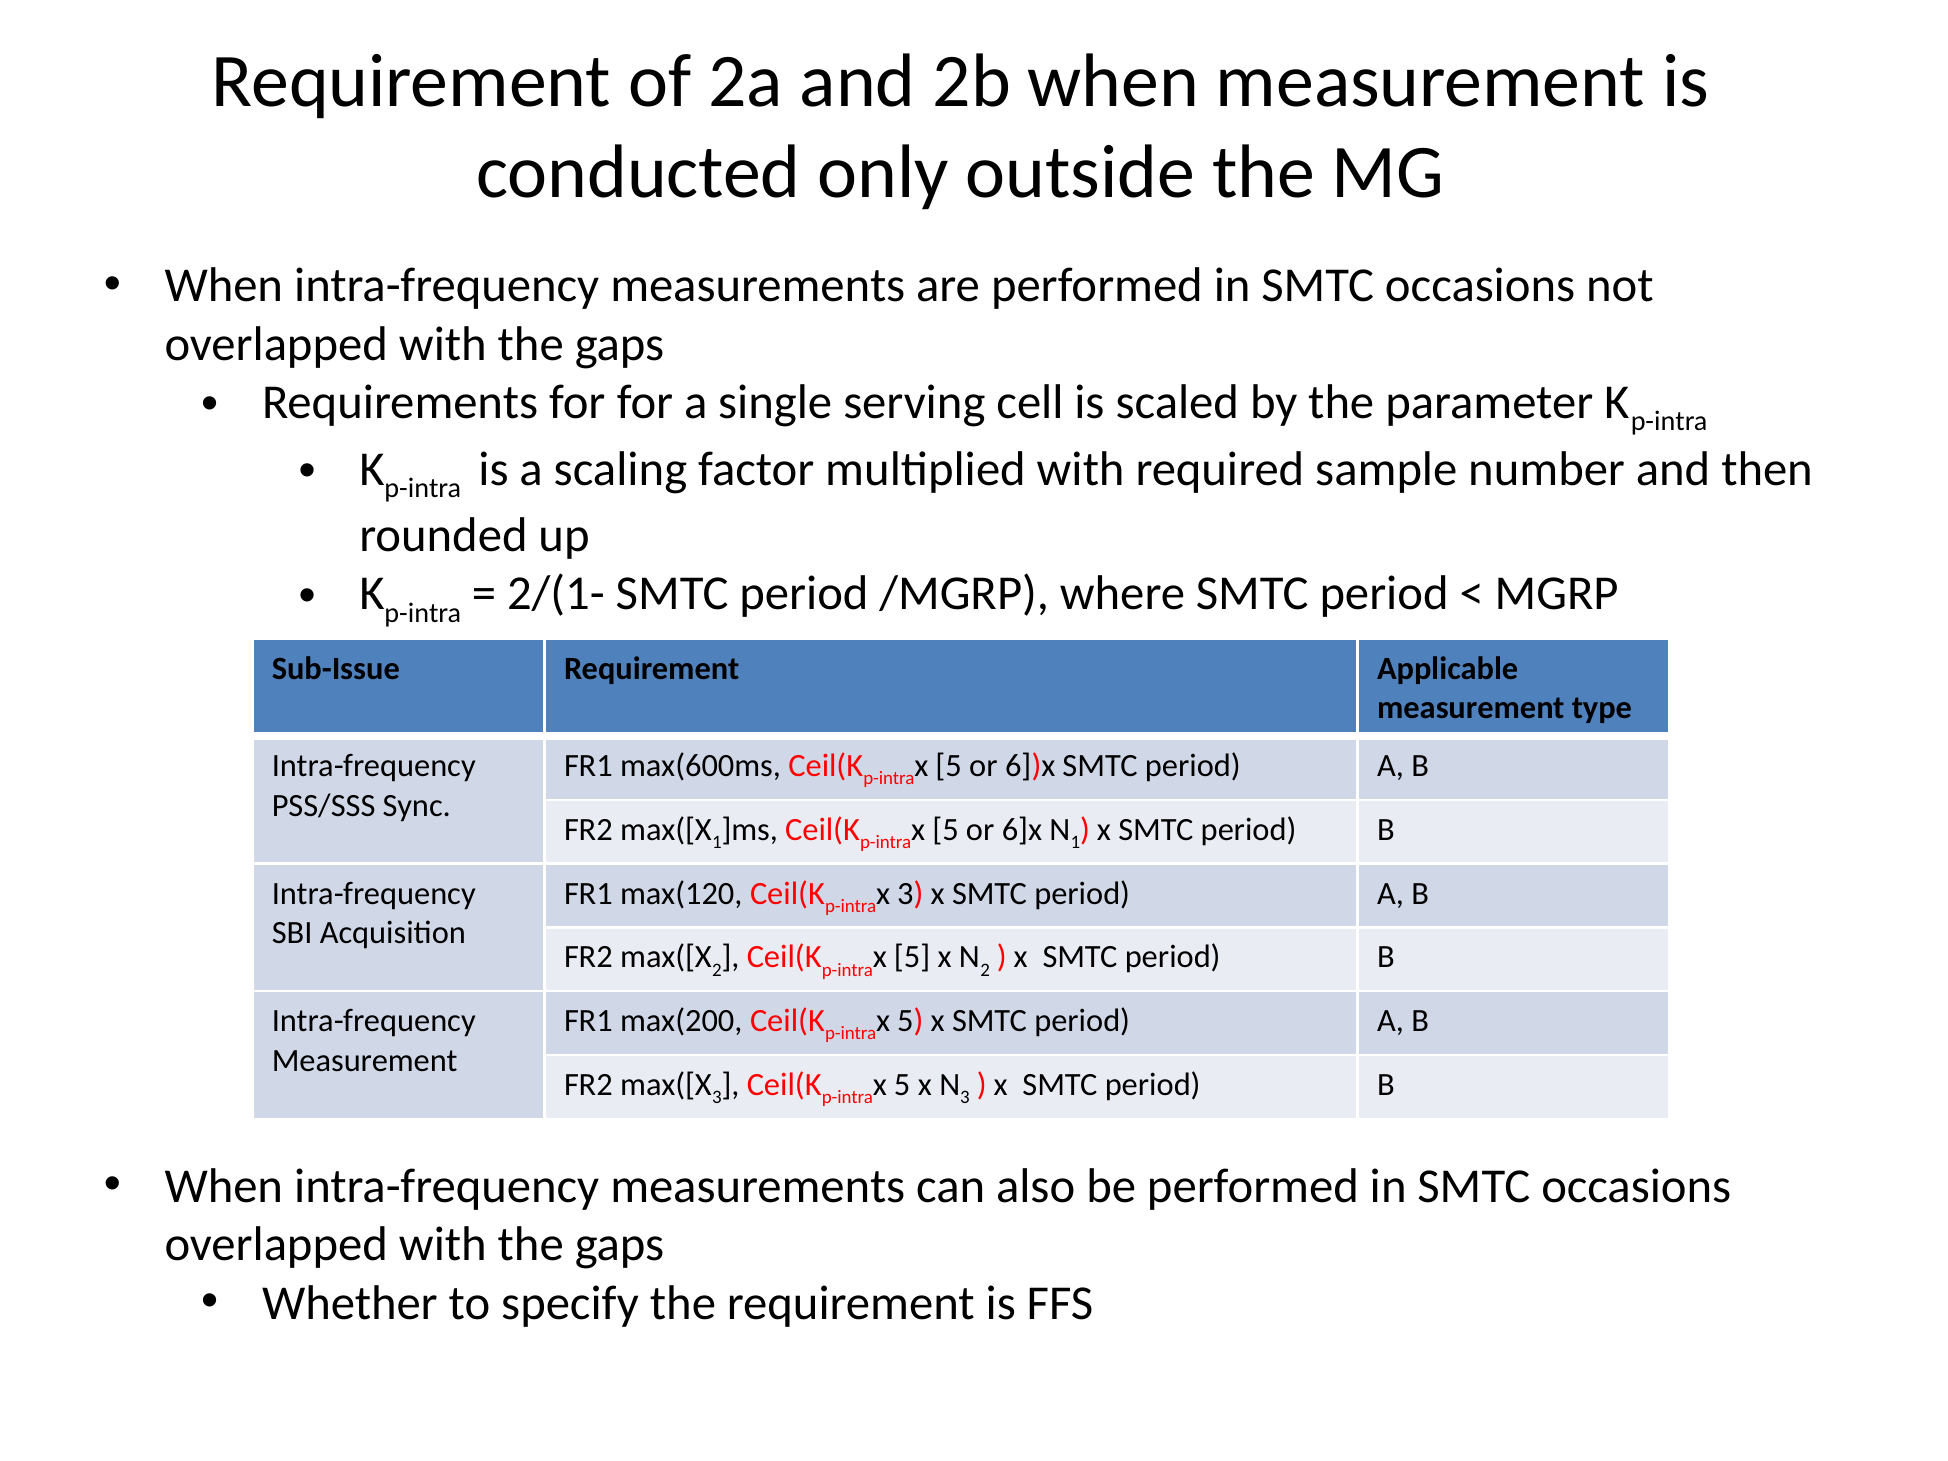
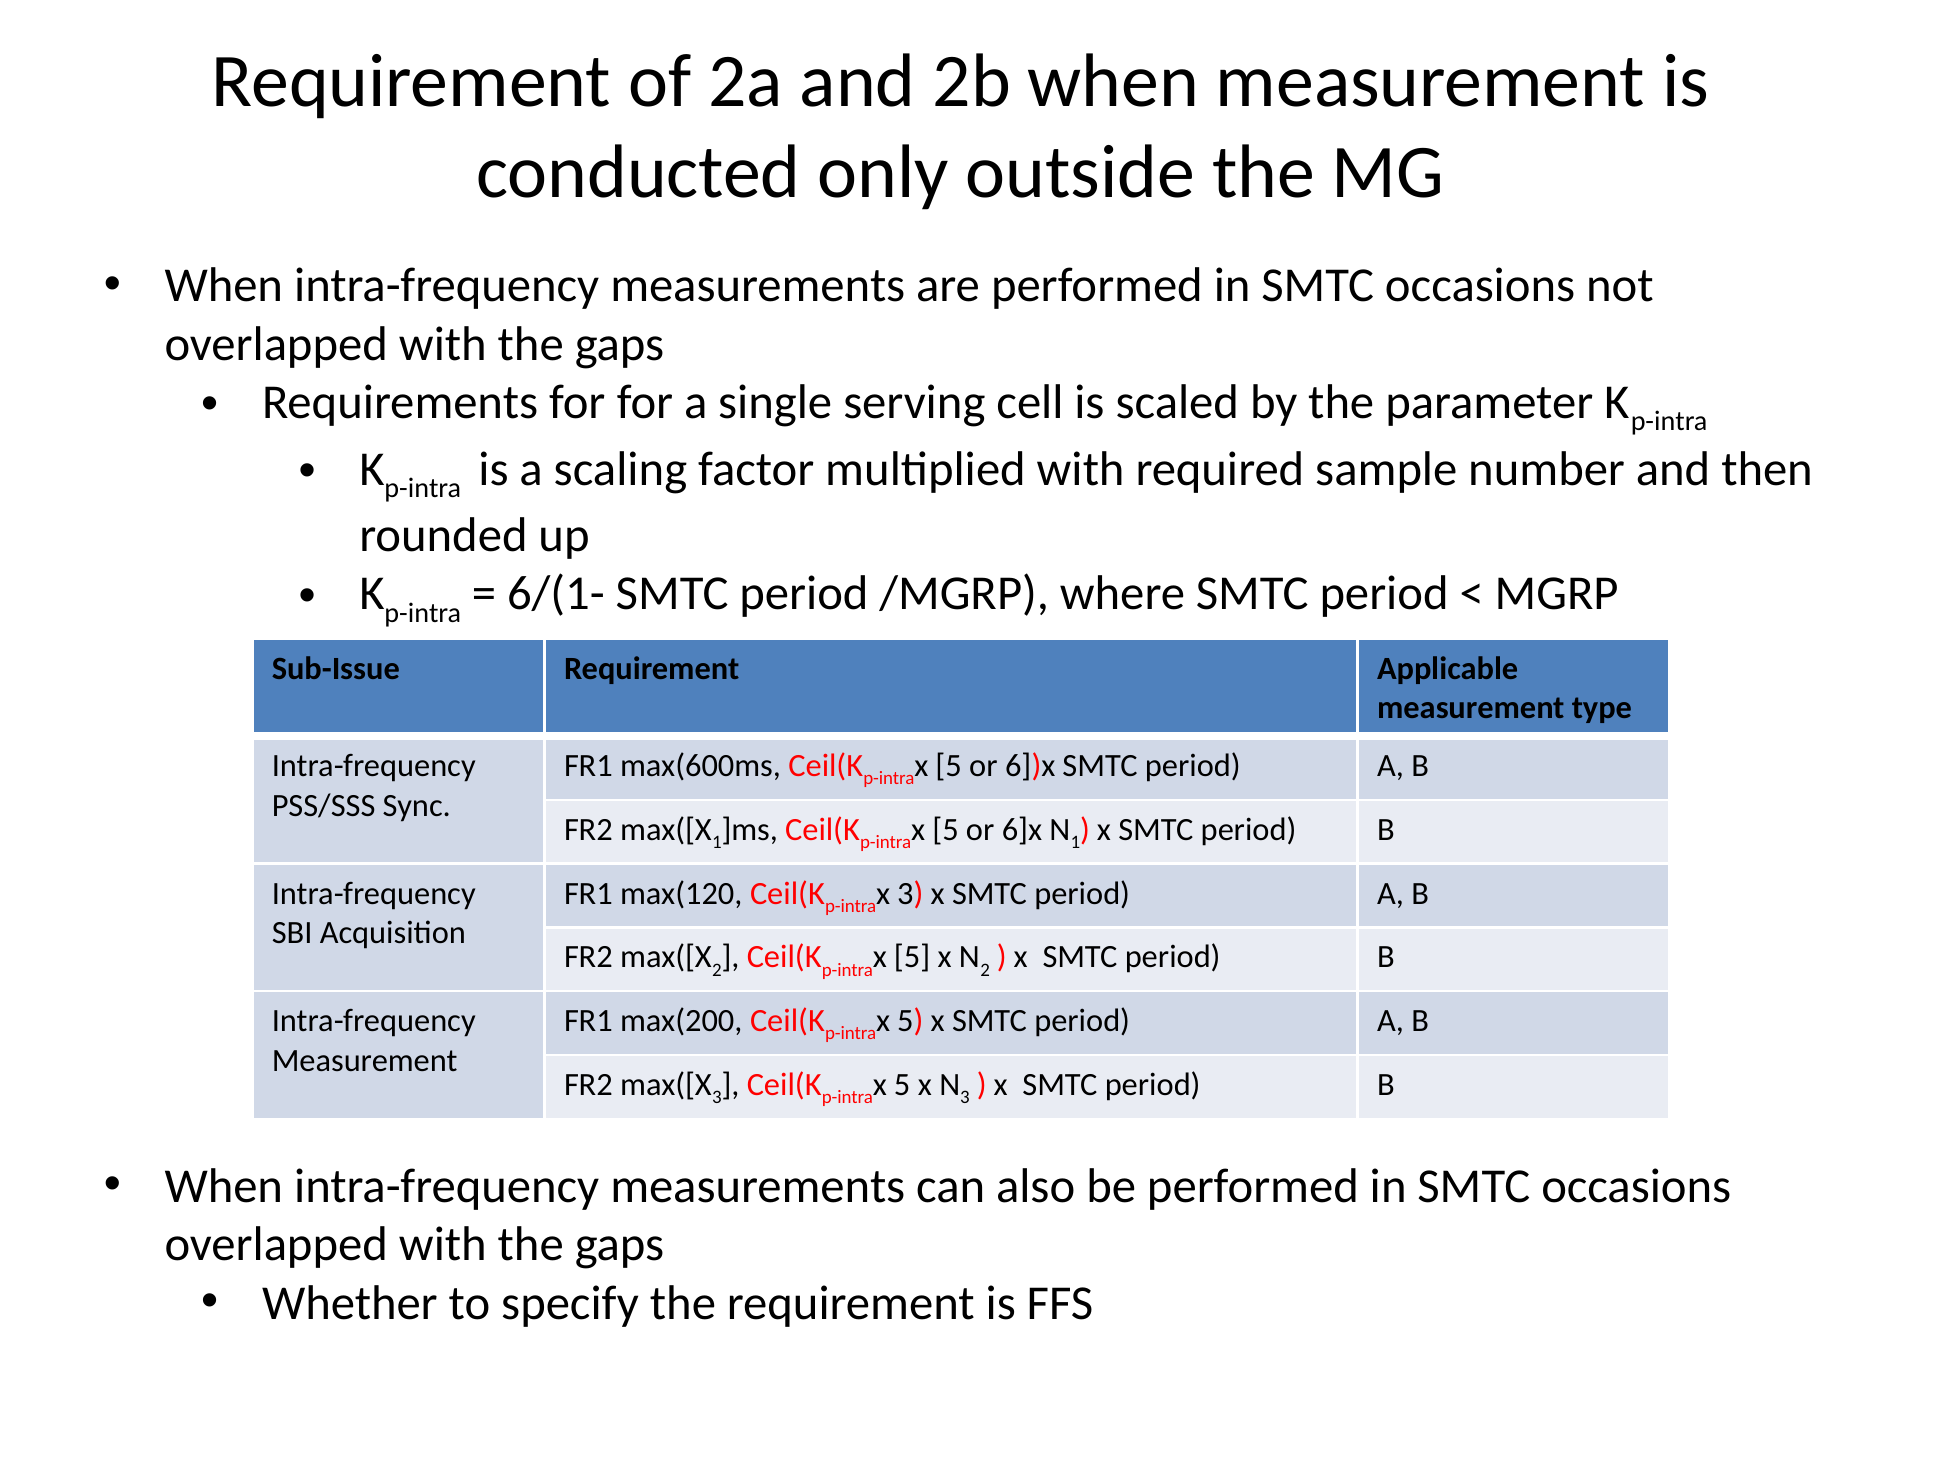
2/(1-: 2/(1- -> 6/(1-
